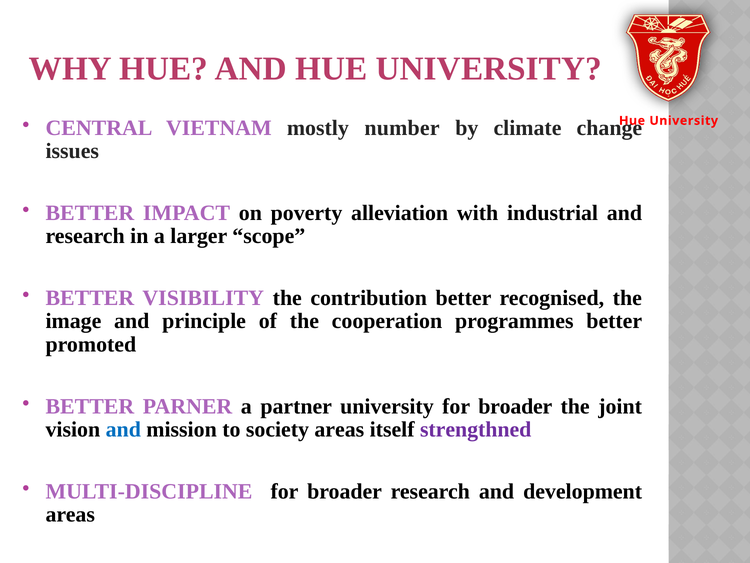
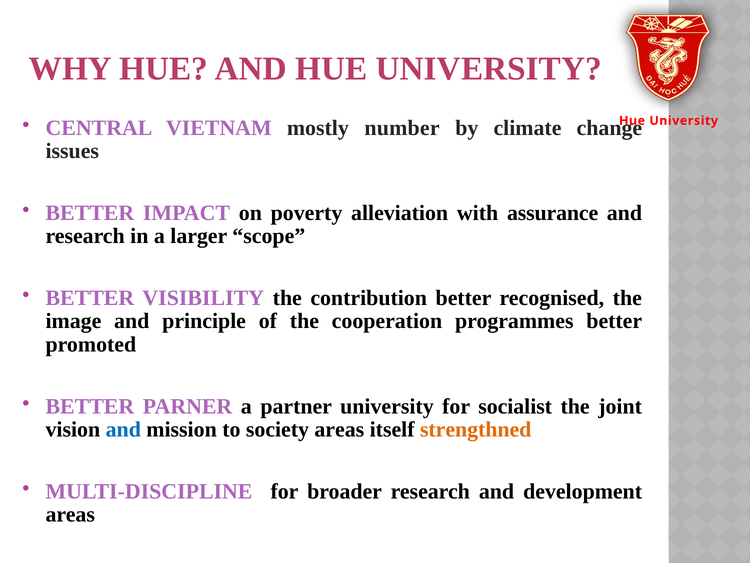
industrial: industrial -> assurance
university for broader: broader -> socialist
strengthned colour: purple -> orange
